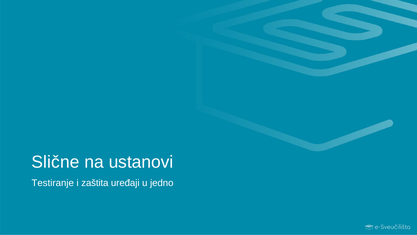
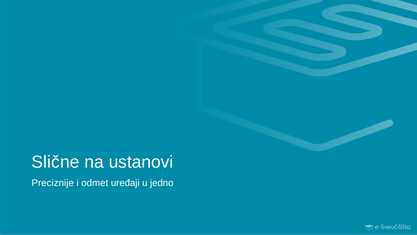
Testiranje: Testiranje -> Preciznije
zaštita: zaštita -> odmet
